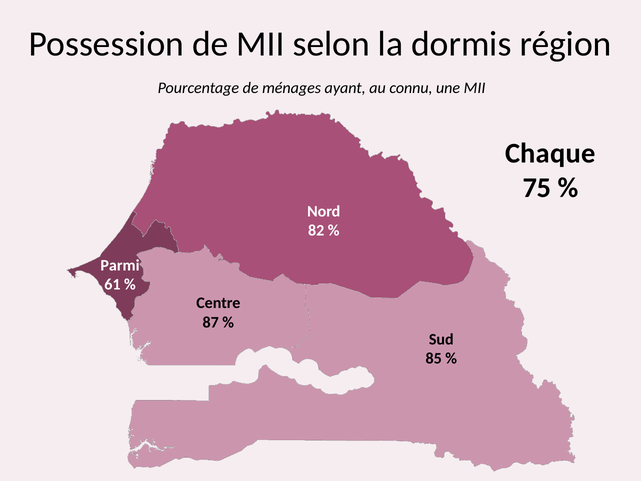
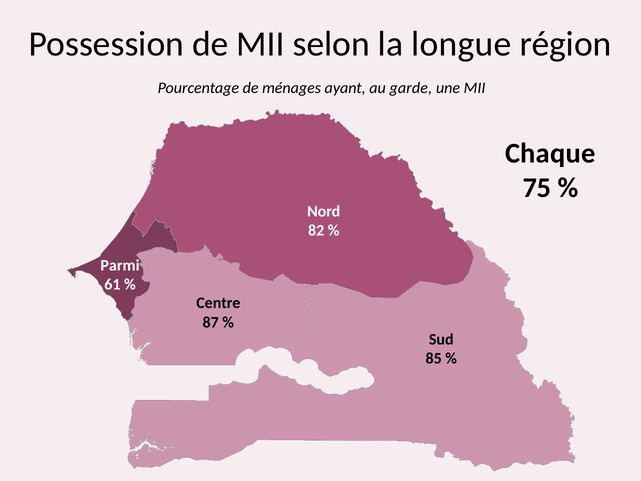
dormis: dormis -> longue
connu: connu -> garde
